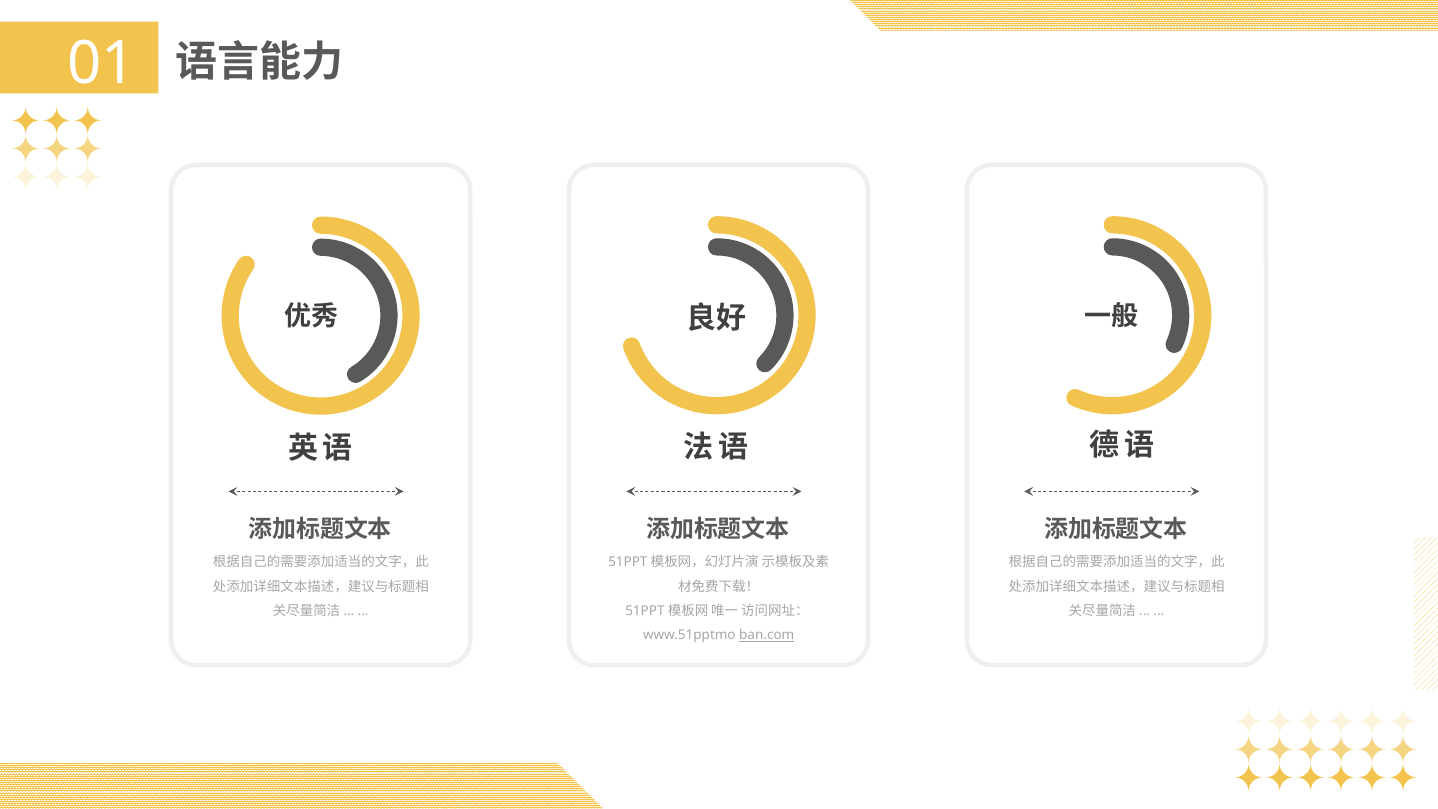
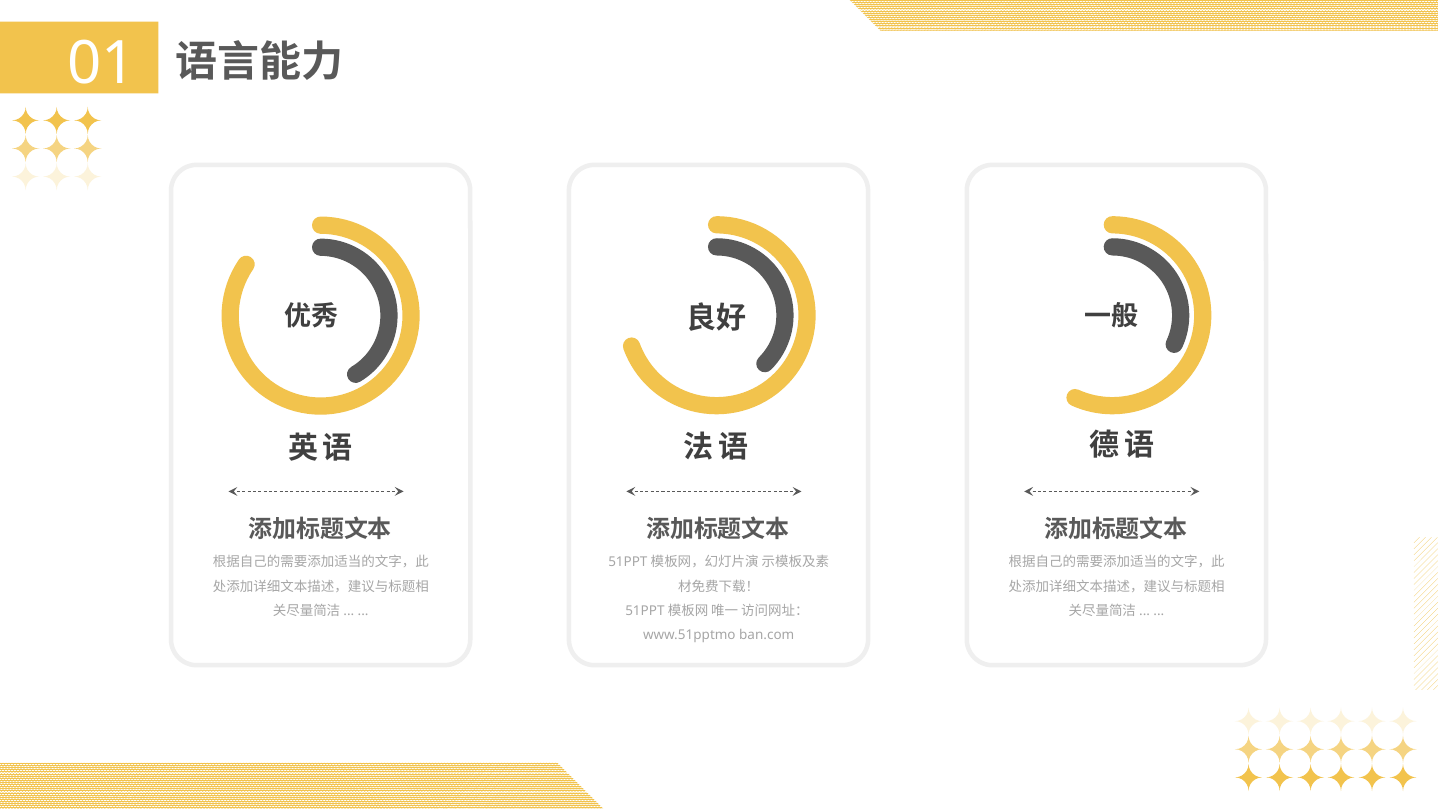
ban.com underline: present -> none
